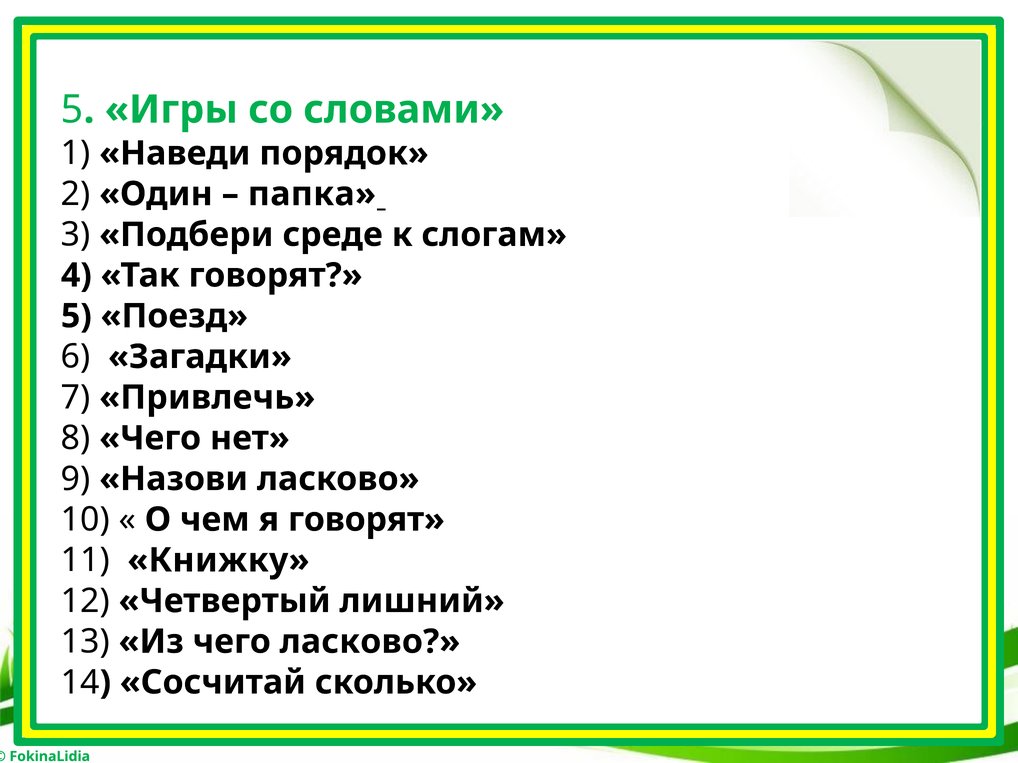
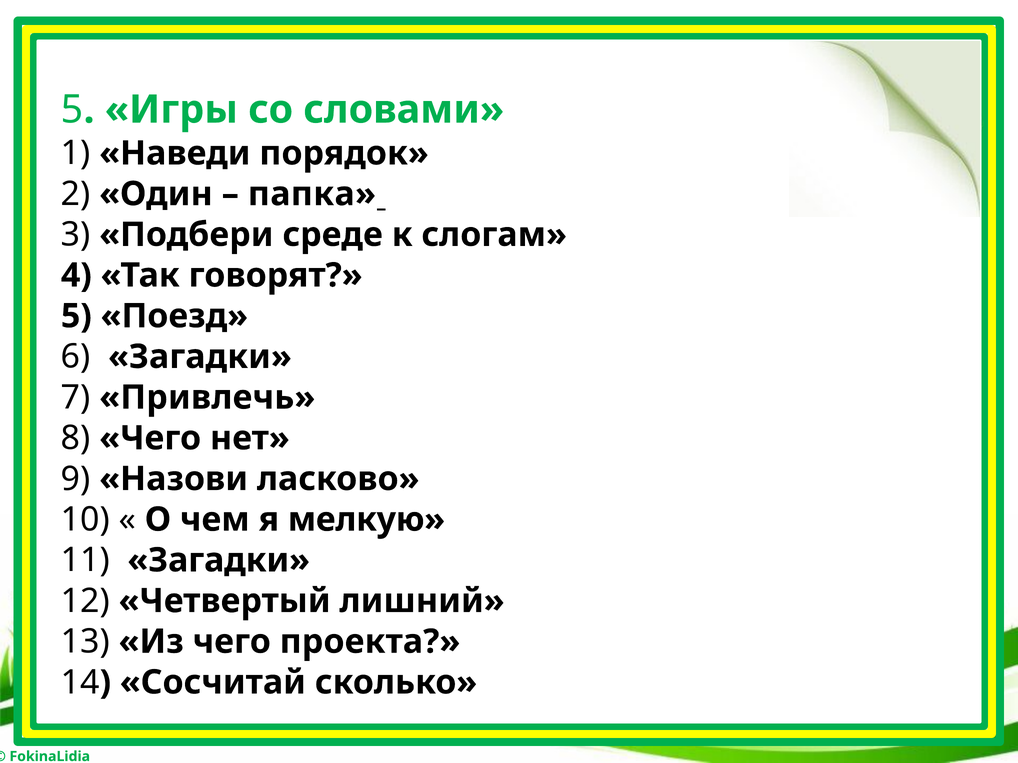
я говорят: говорят -> мелкую
11 Книжку: Книжку -> Загадки
чего ласково: ласково -> проекта
